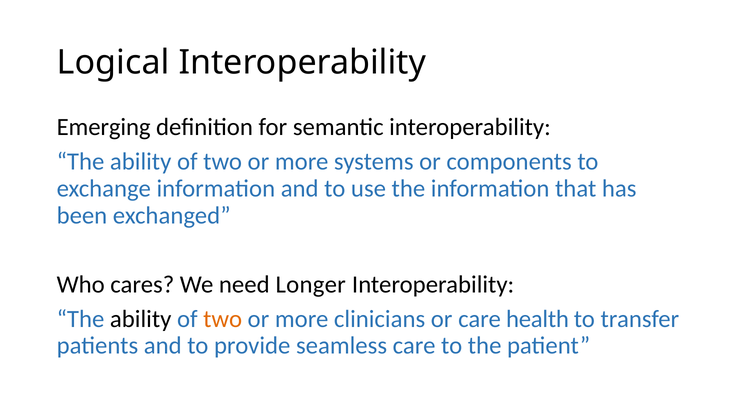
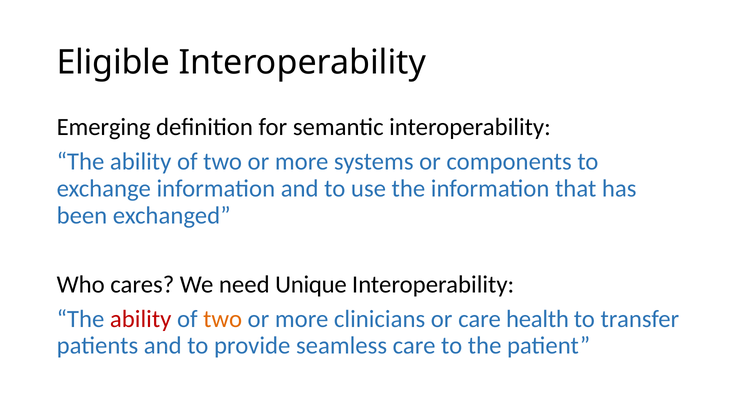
Logical: Logical -> Eligible
Longer: Longer -> Unique
ability at (141, 319) colour: black -> red
